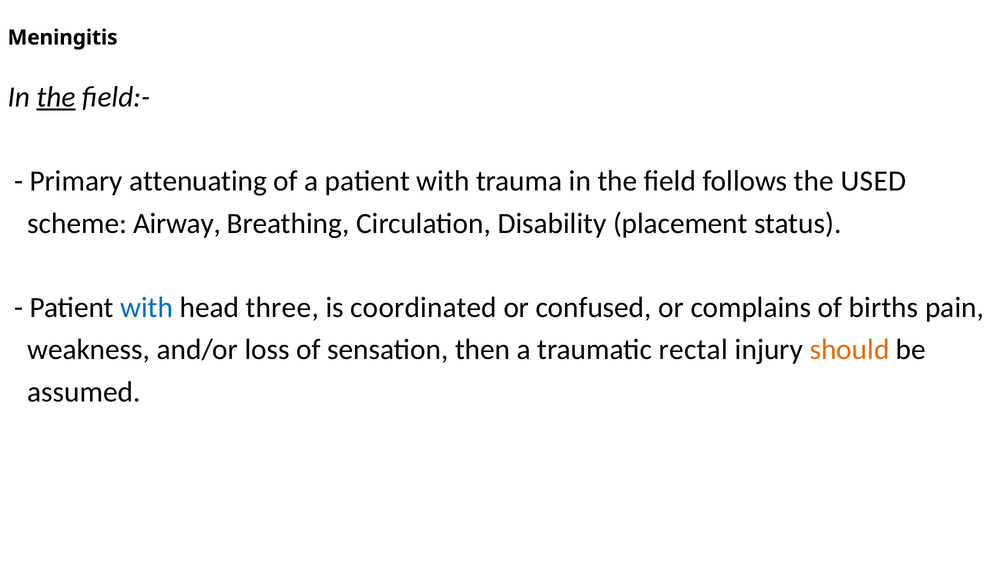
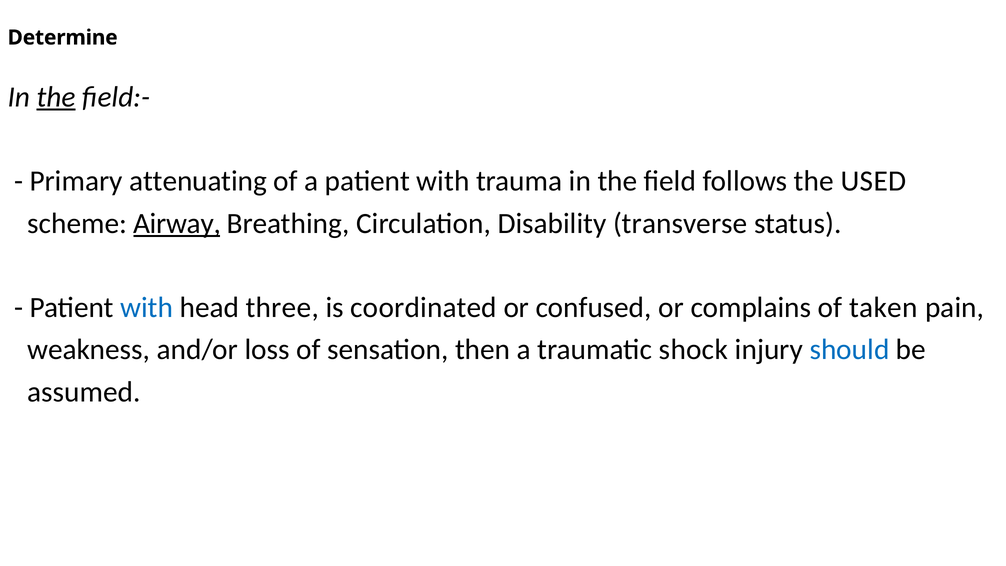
Meningitis: Meningitis -> Determine
Airway underline: none -> present
placement: placement -> transverse
births: births -> taken
rectal: rectal -> shock
should colour: orange -> blue
